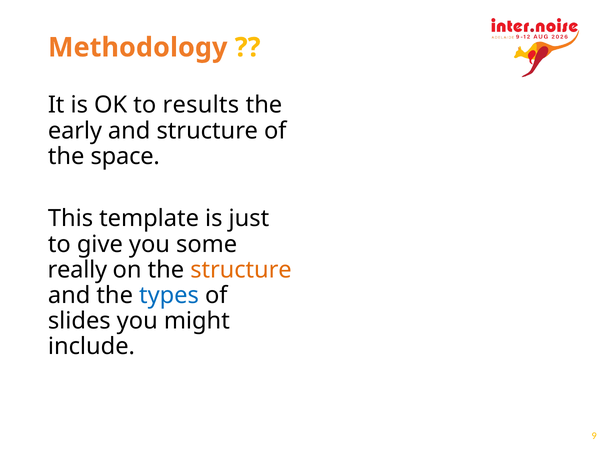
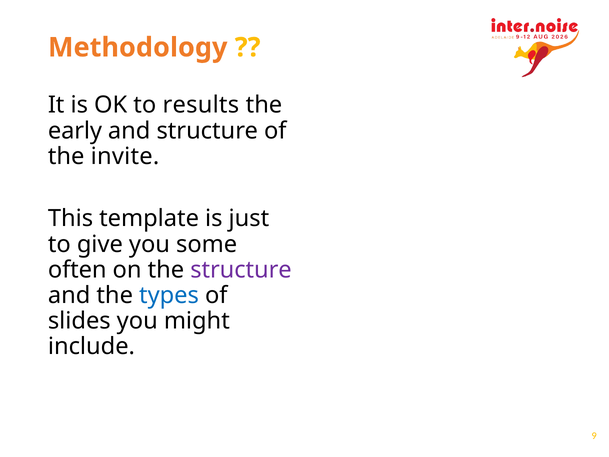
space: space -> invite
really: really -> often
structure at (241, 270) colour: orange -> purple
